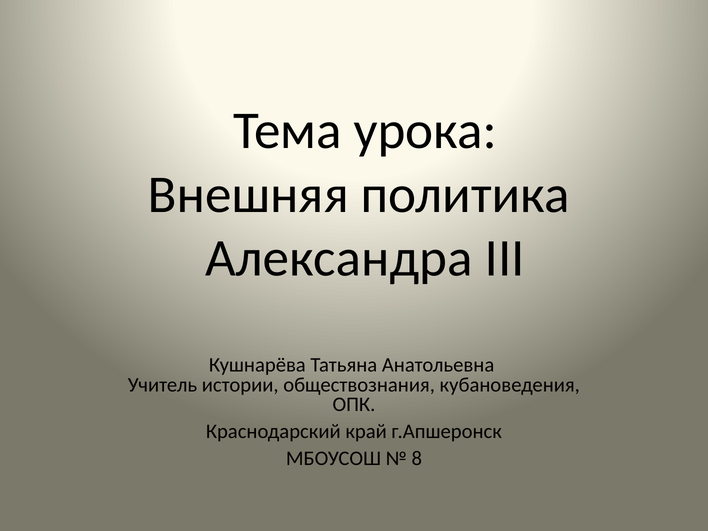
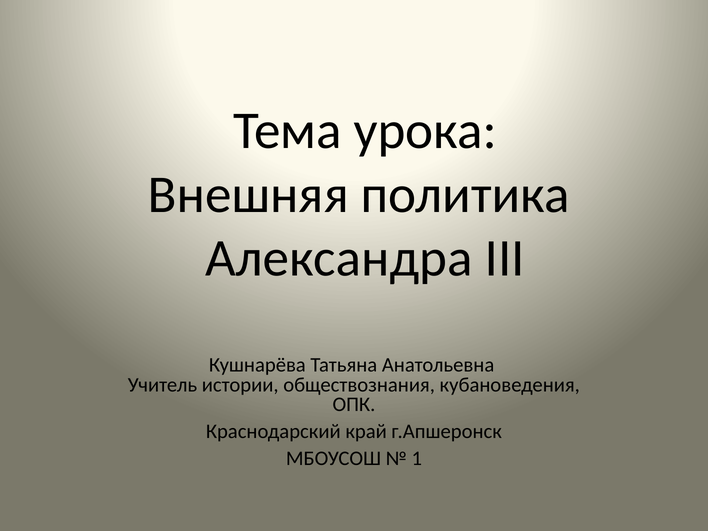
8: 8 -> 1
